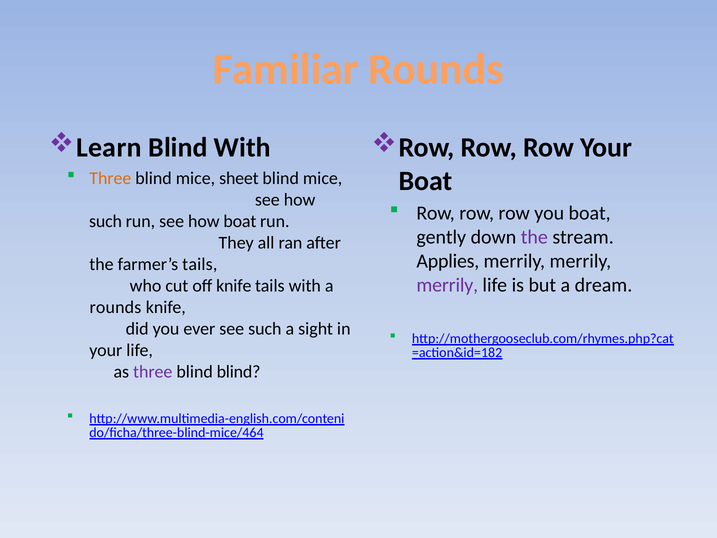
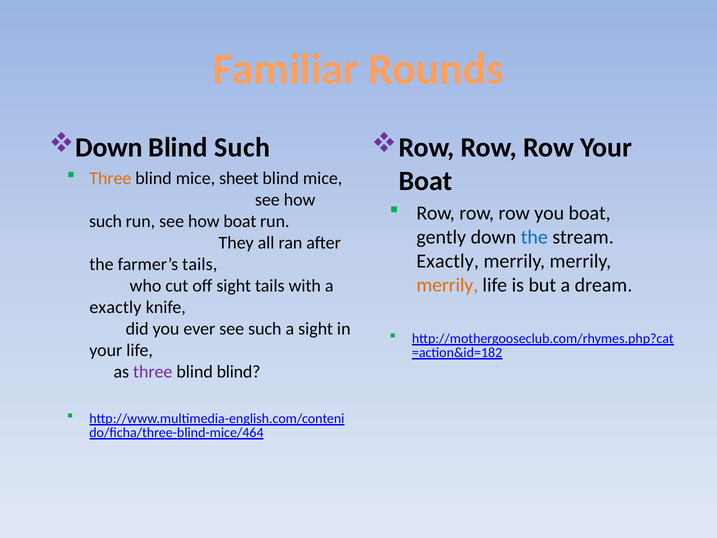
Learn at (109, 148): Learn -> Down
Blind With: With -> Such
the at (534, 237) colour: purple -> blue
Applies at (448, 261): Applies -> Exactly
merrily at (447, 285) colour: purple -> orange
off knife: knife -> sight
rounds at (115, 307): rounds -> exactly
